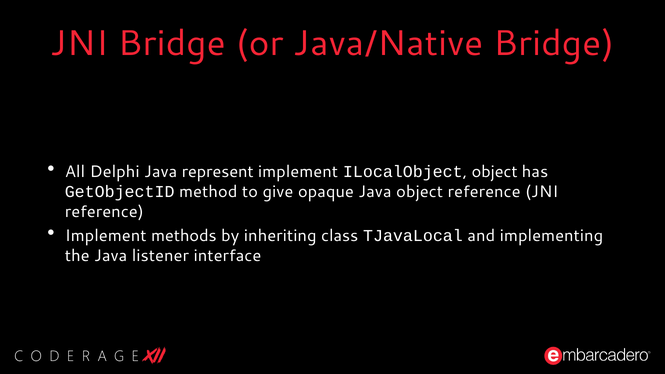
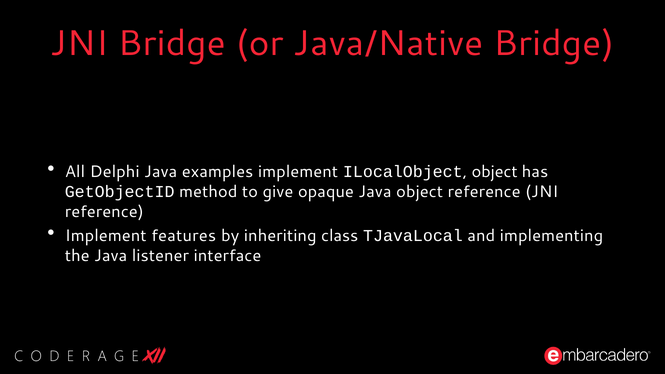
represent: represent -> examples
methods: methods -> features
